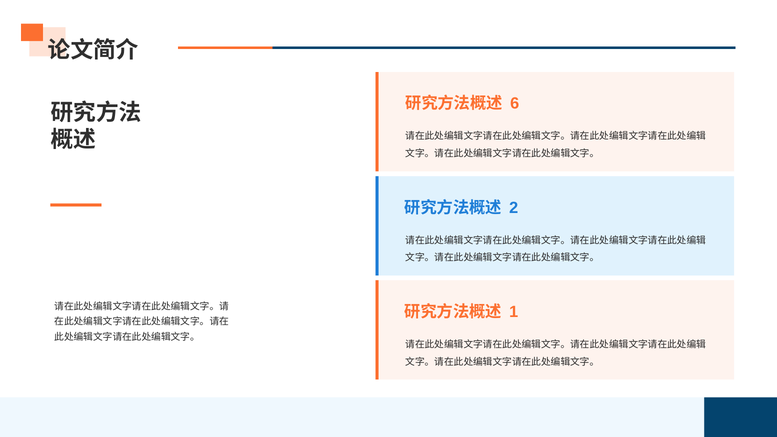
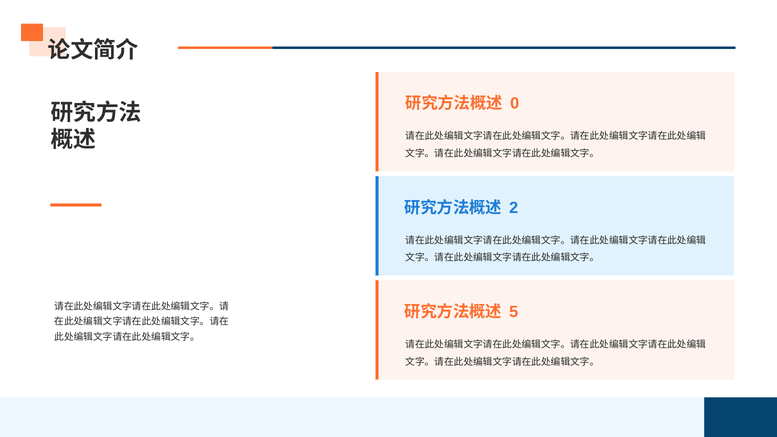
6: 6 -> 0
1: 1 -> 5
